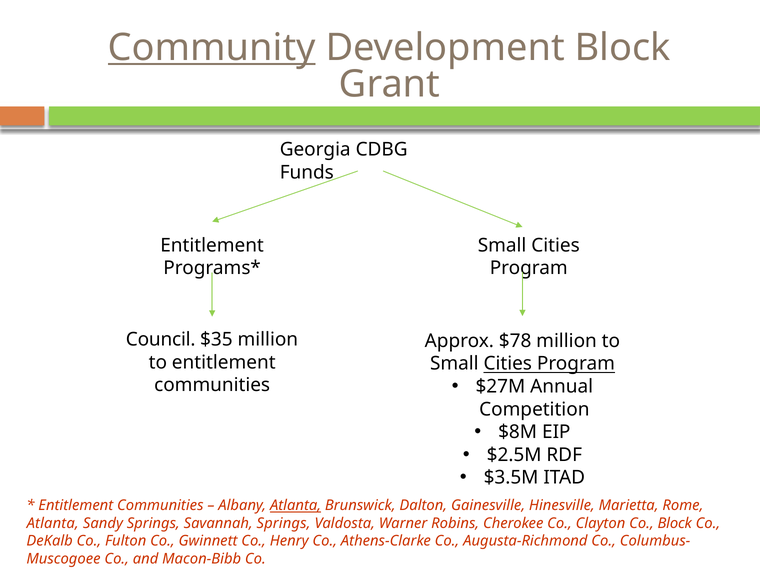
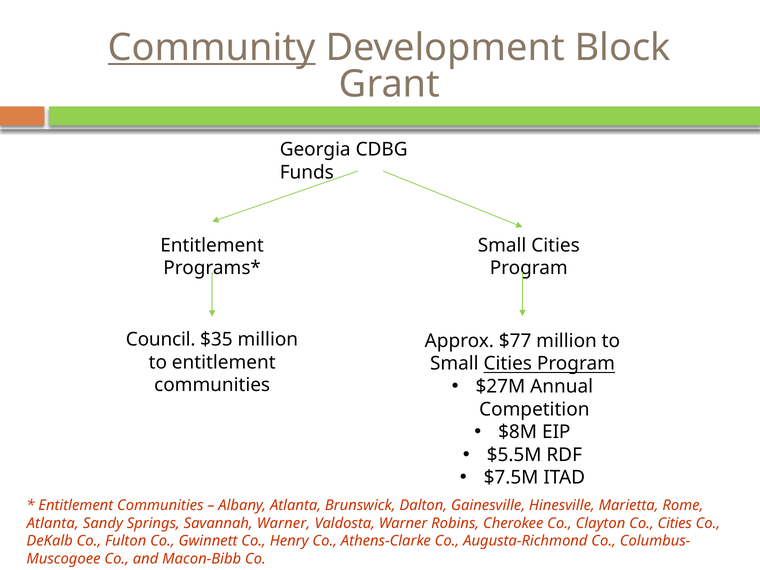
$78: $78 -> $77
$2.5M: $2.5M -> $5.5M
$3.5M: $3.5M -> $7.5M
Atlanta at (296, 505) underline: present -> none
Savannah Springs: Springs -> Warner
Co Block: Block -> Cities
